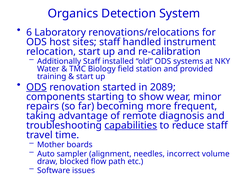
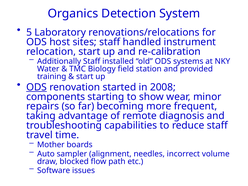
6: 6 -> 5
2089: 2089 -> 2008
capabilities underline: present -> none
